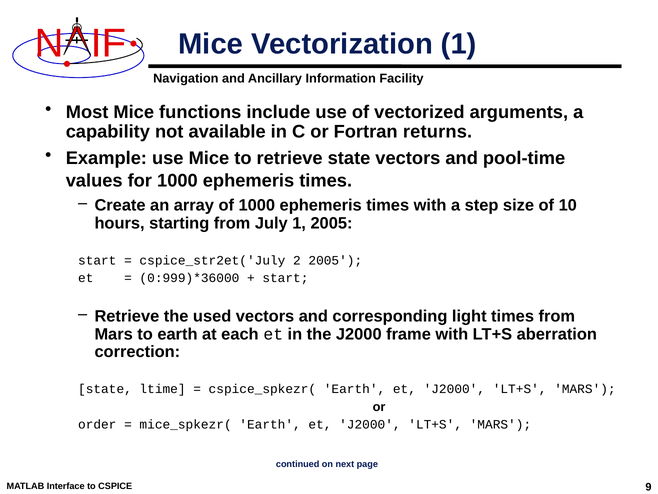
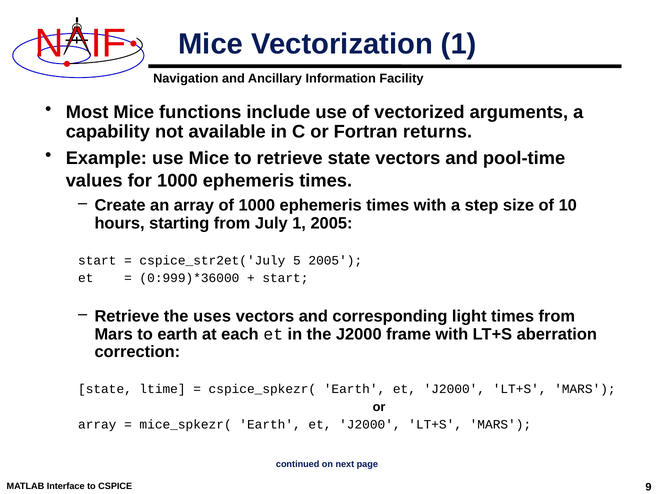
2: 2 -> 5
used: used -> uses
order at (97, 424): order -> array
